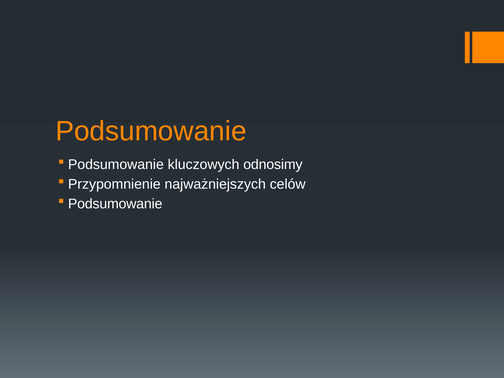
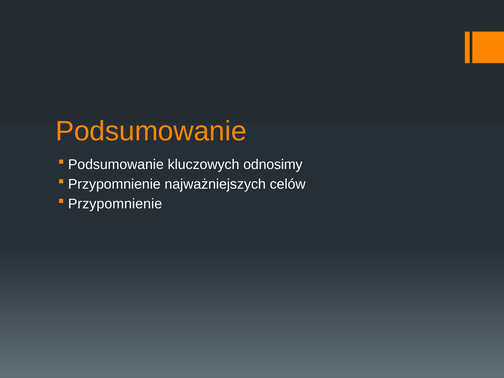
Podsumowanie at (115, 204): Podsumowanie -> Przypomnienie
